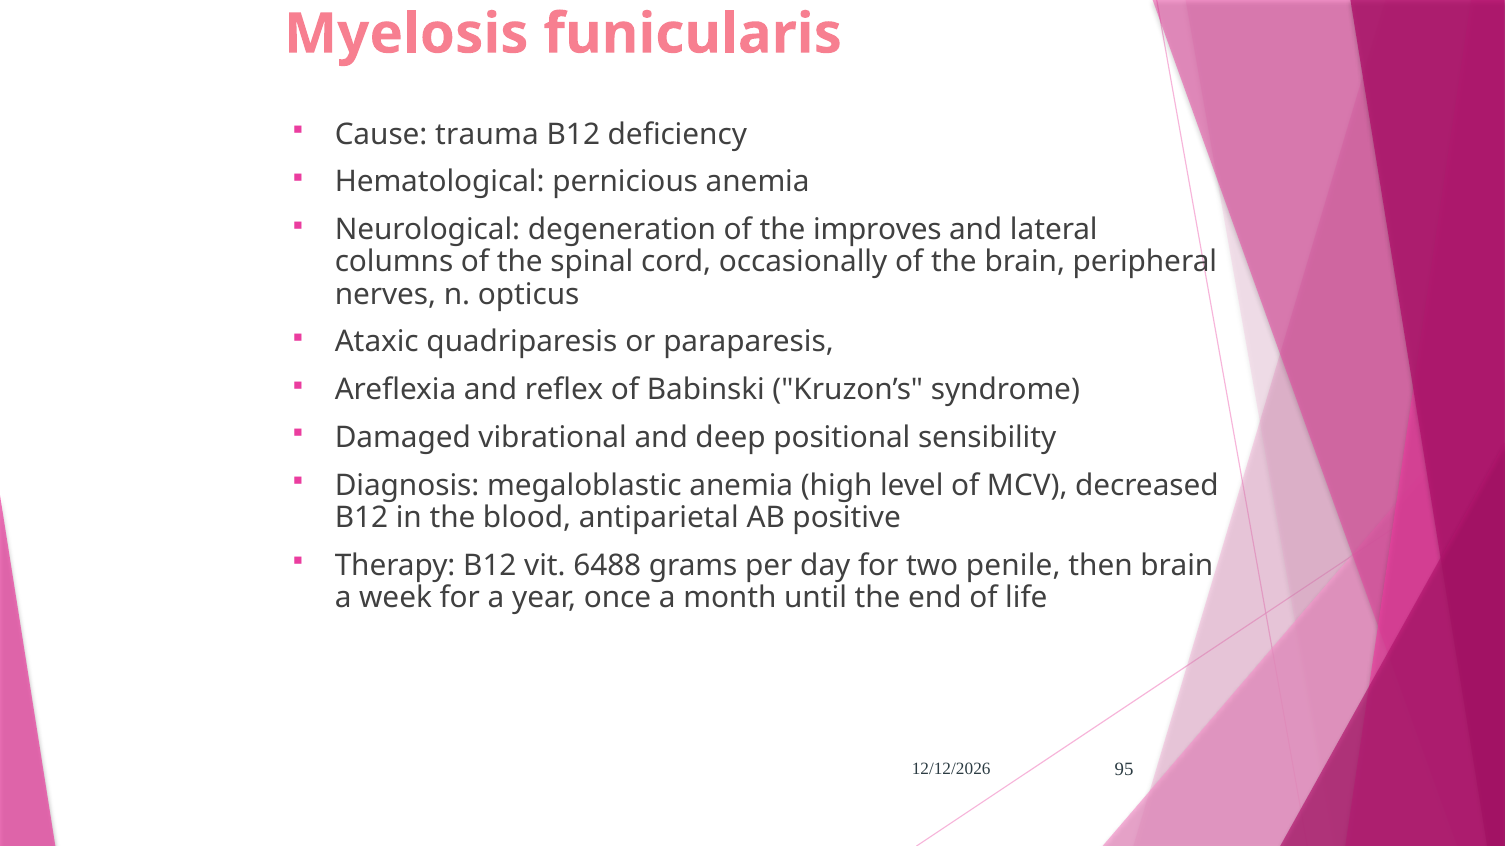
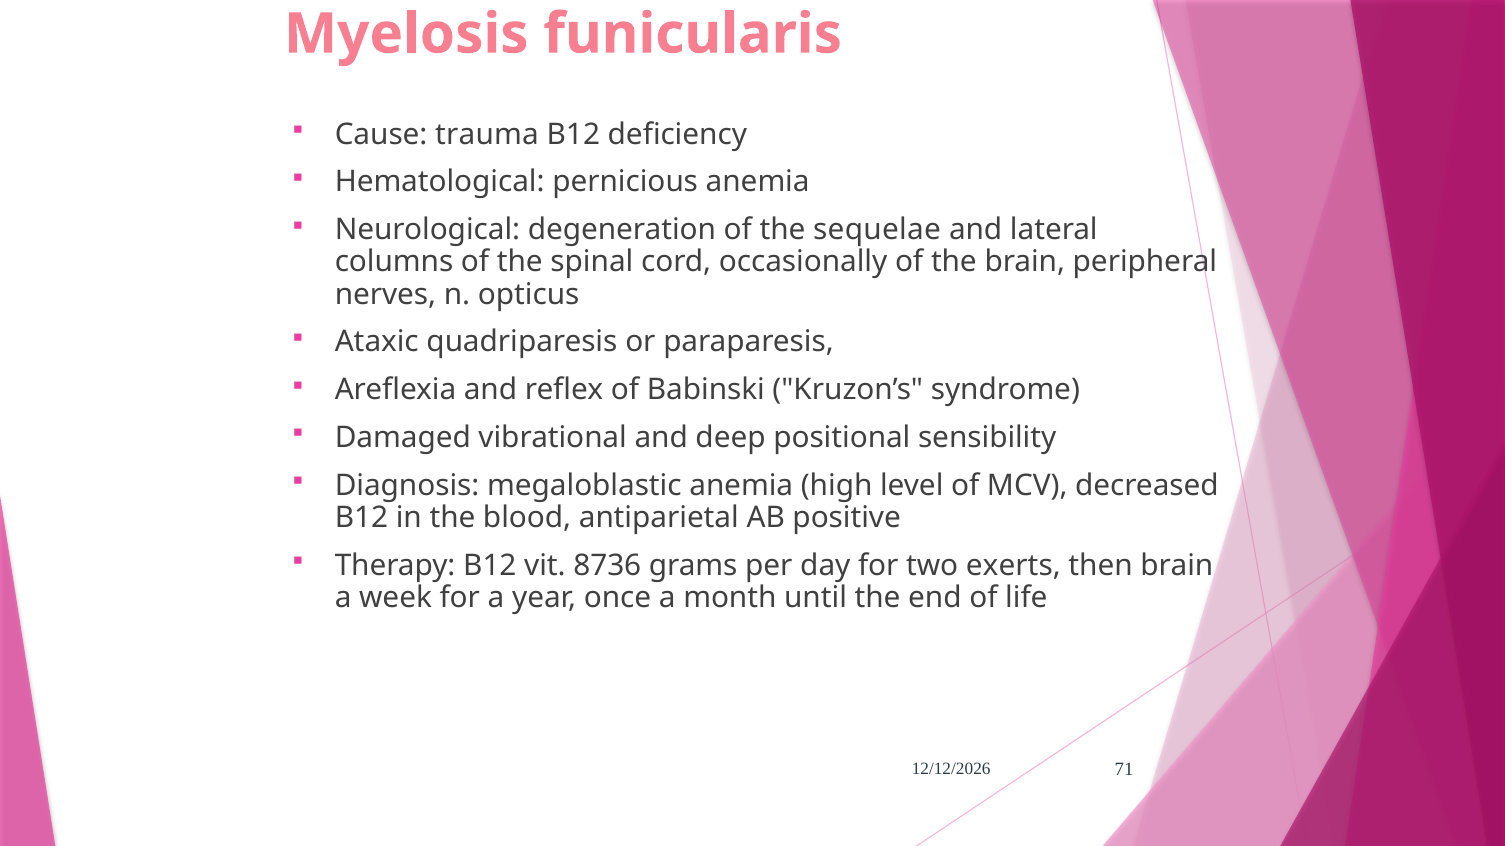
improves: improves -> sequelae
6488: 6488 -> 8736
penile: penile -> exerts
95: 95 -> 71
